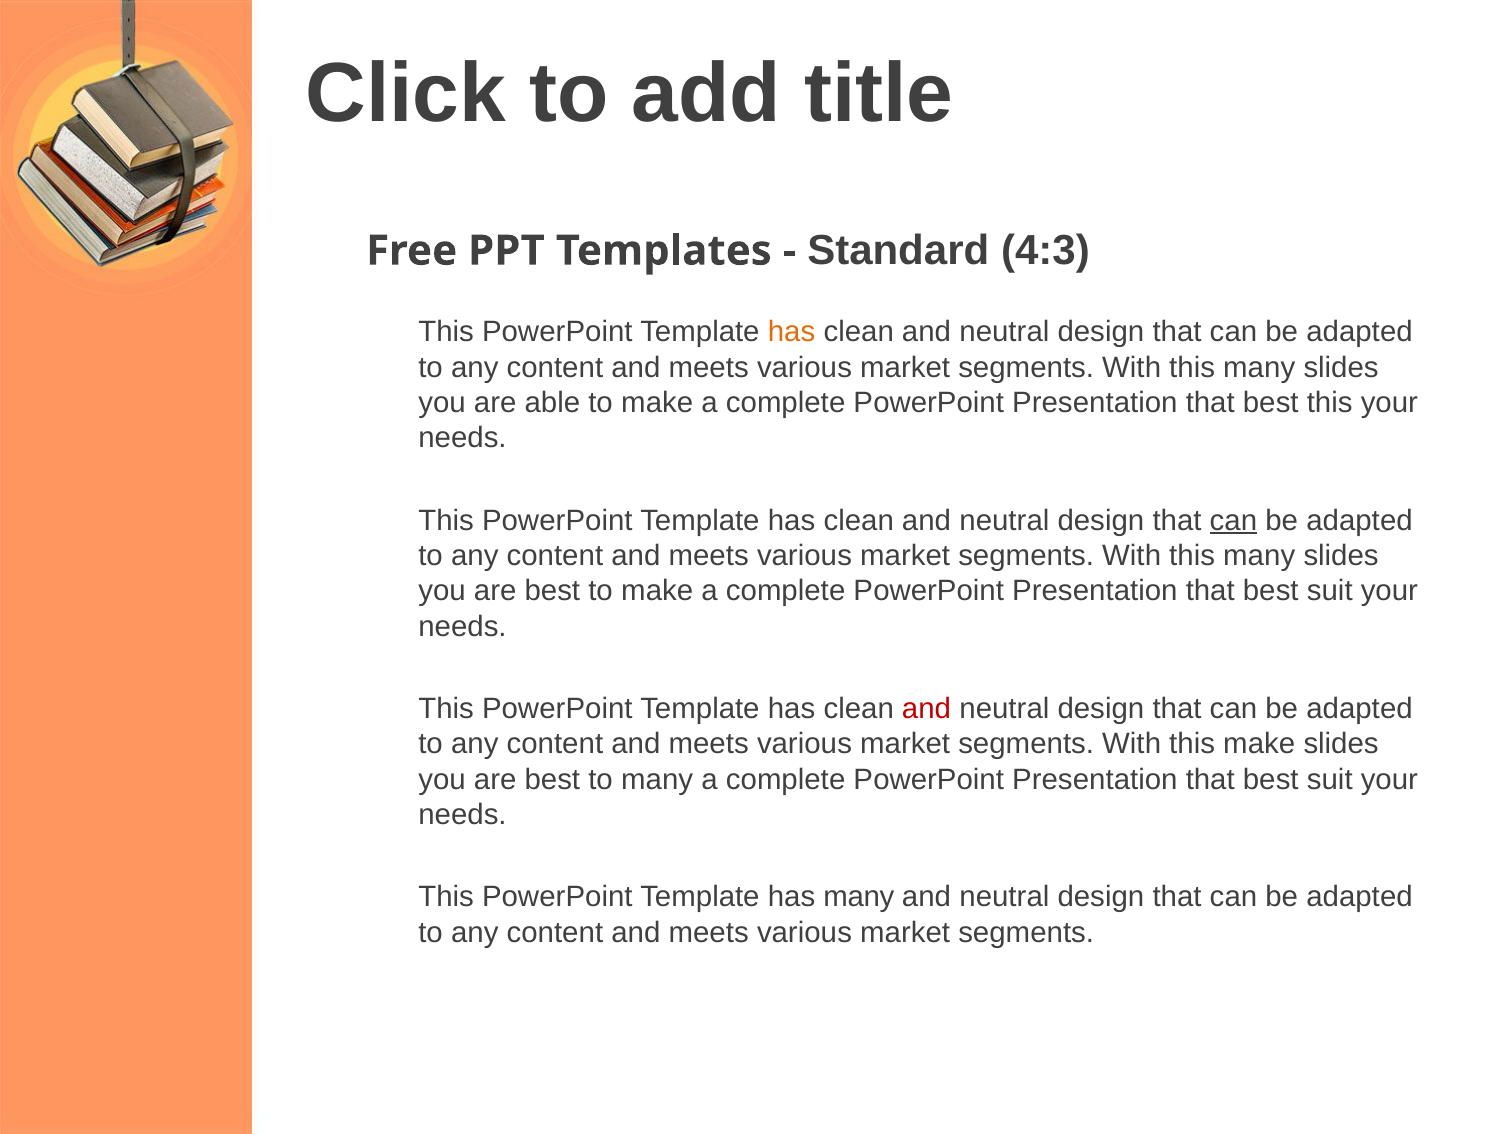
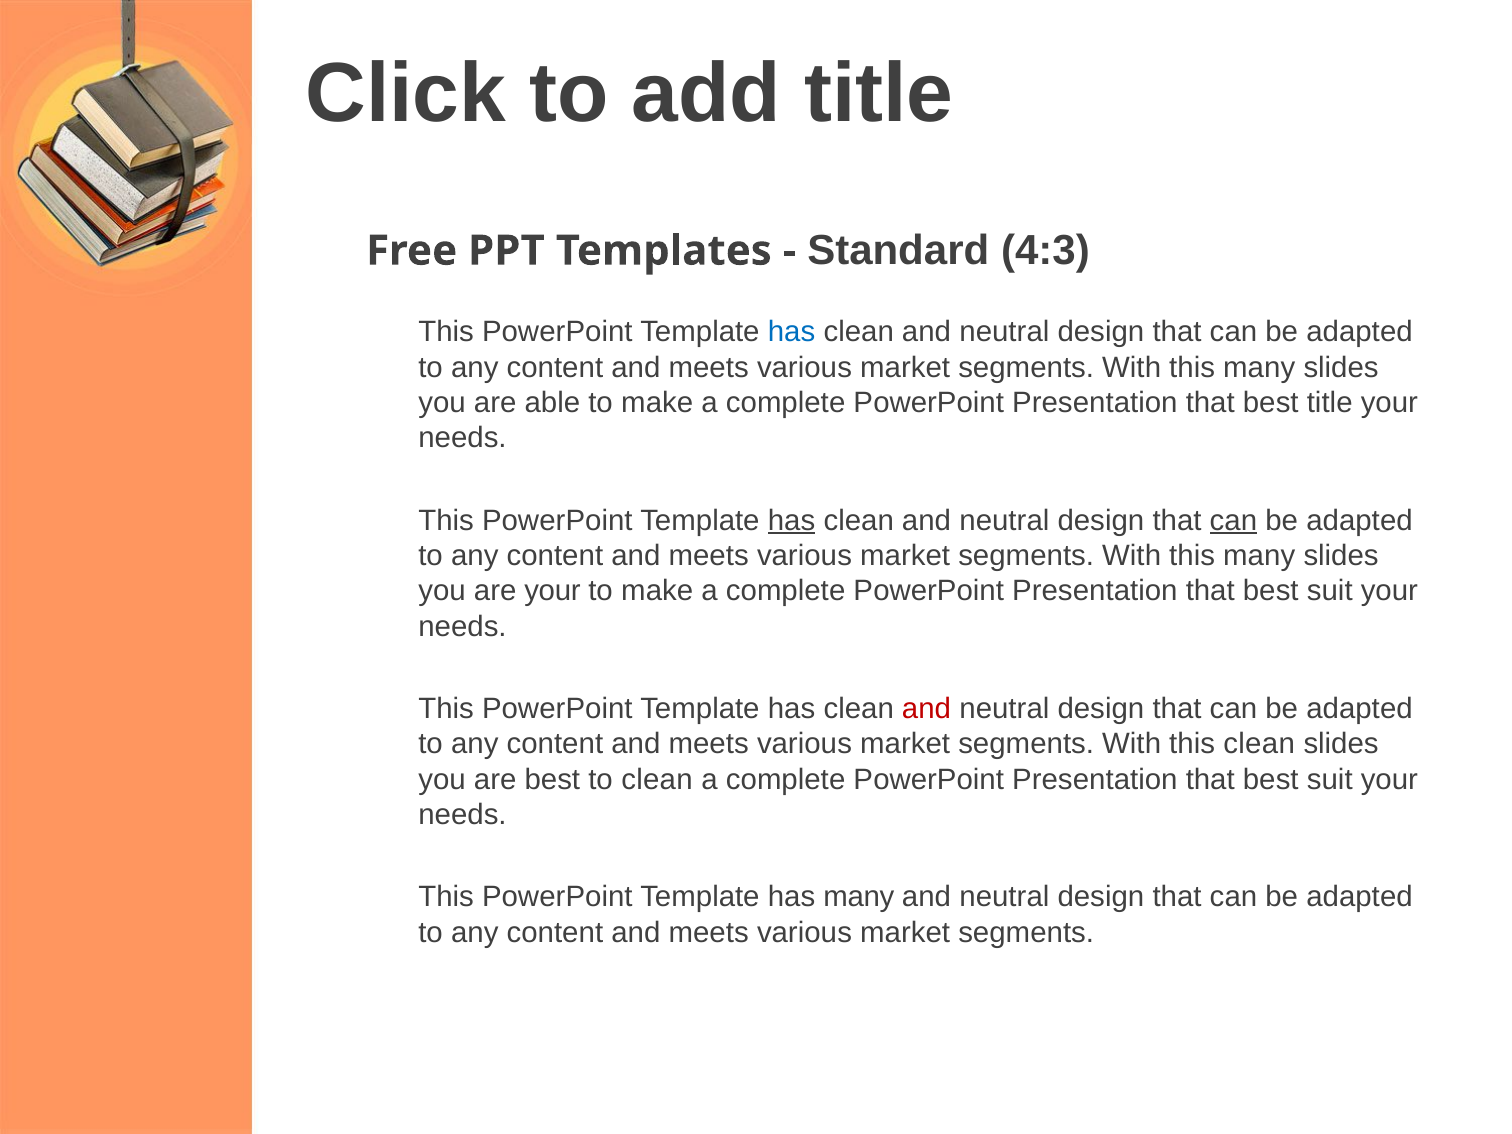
has at (792, 332) colour: orange -> blue
best this: this -> title
has at (792, 521) underline: none -> present
best at (552, 591): best -> your
this make: make -> clean
to many: many -> clean
